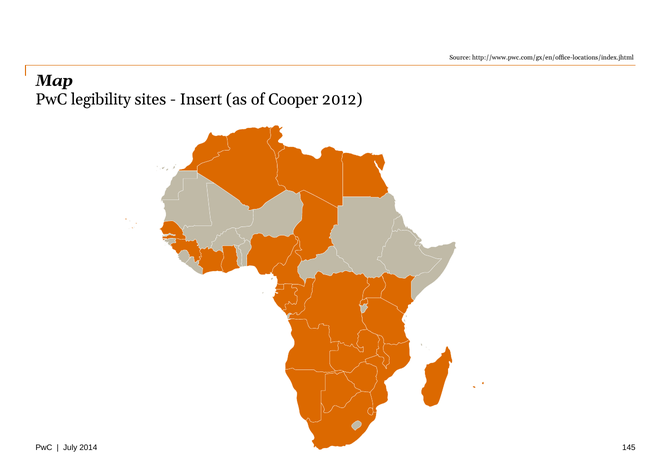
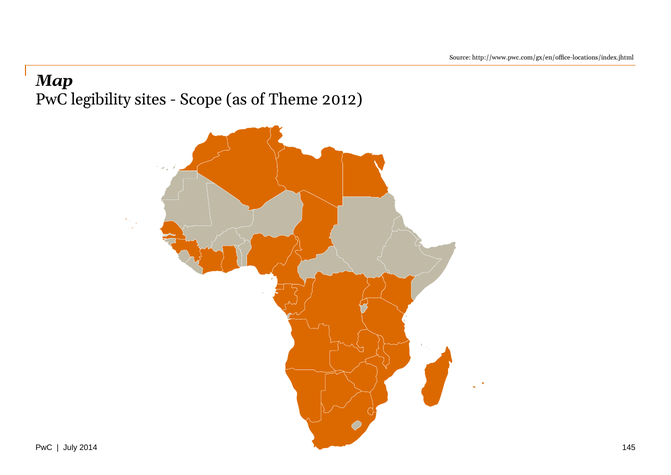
Insert: Insert -> Scope
Cooper: Cooper -> Theme
